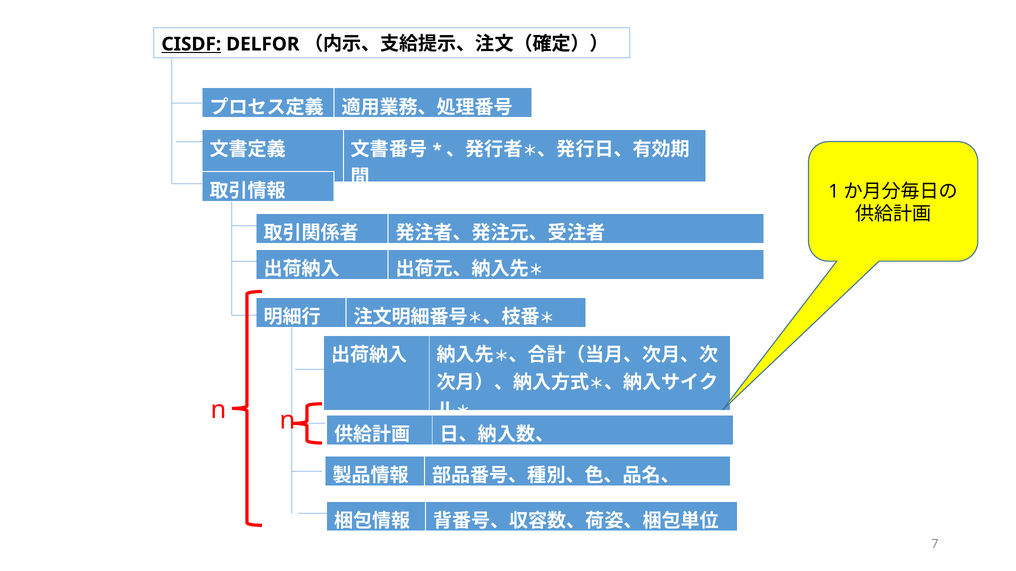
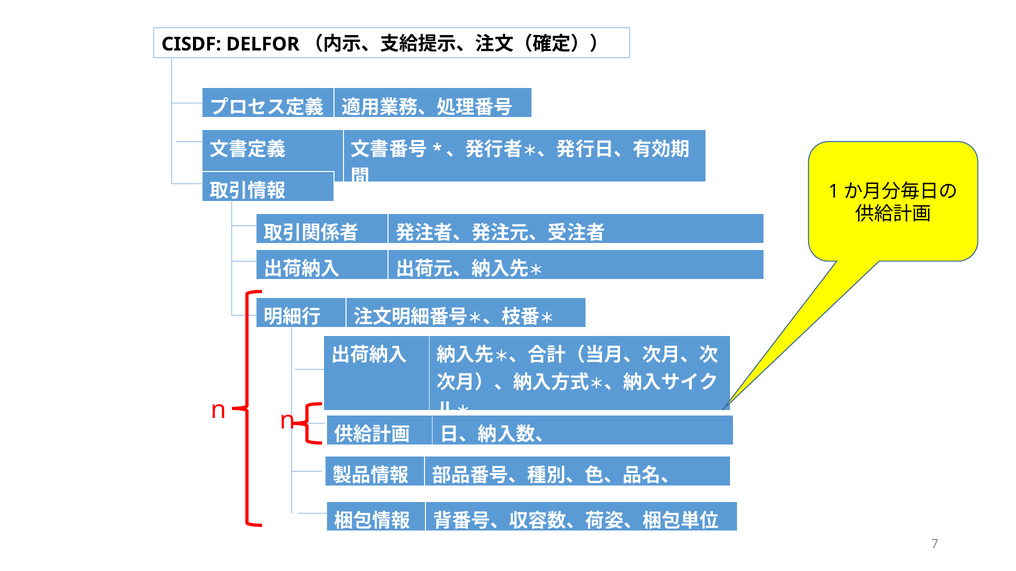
CISDF underline: present -> none
